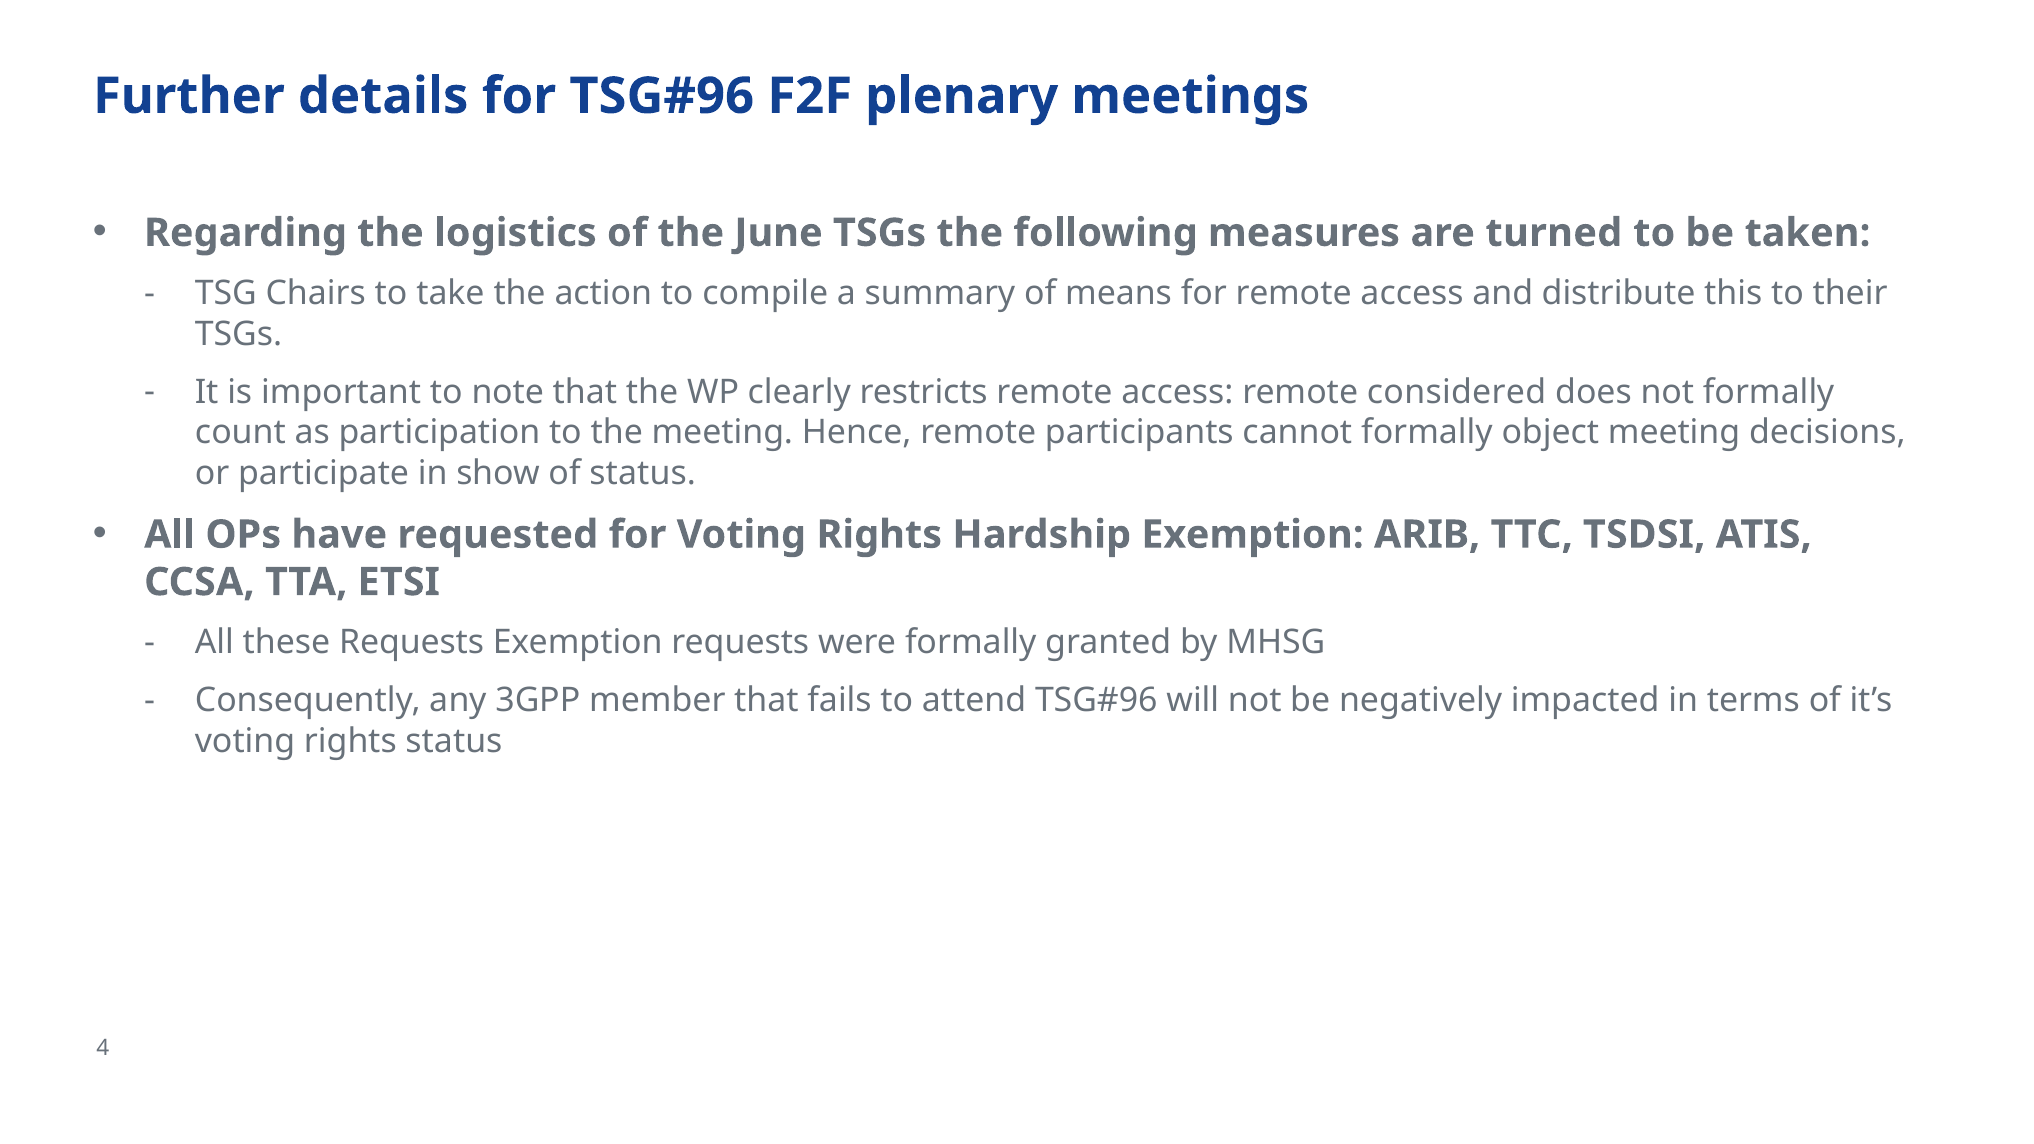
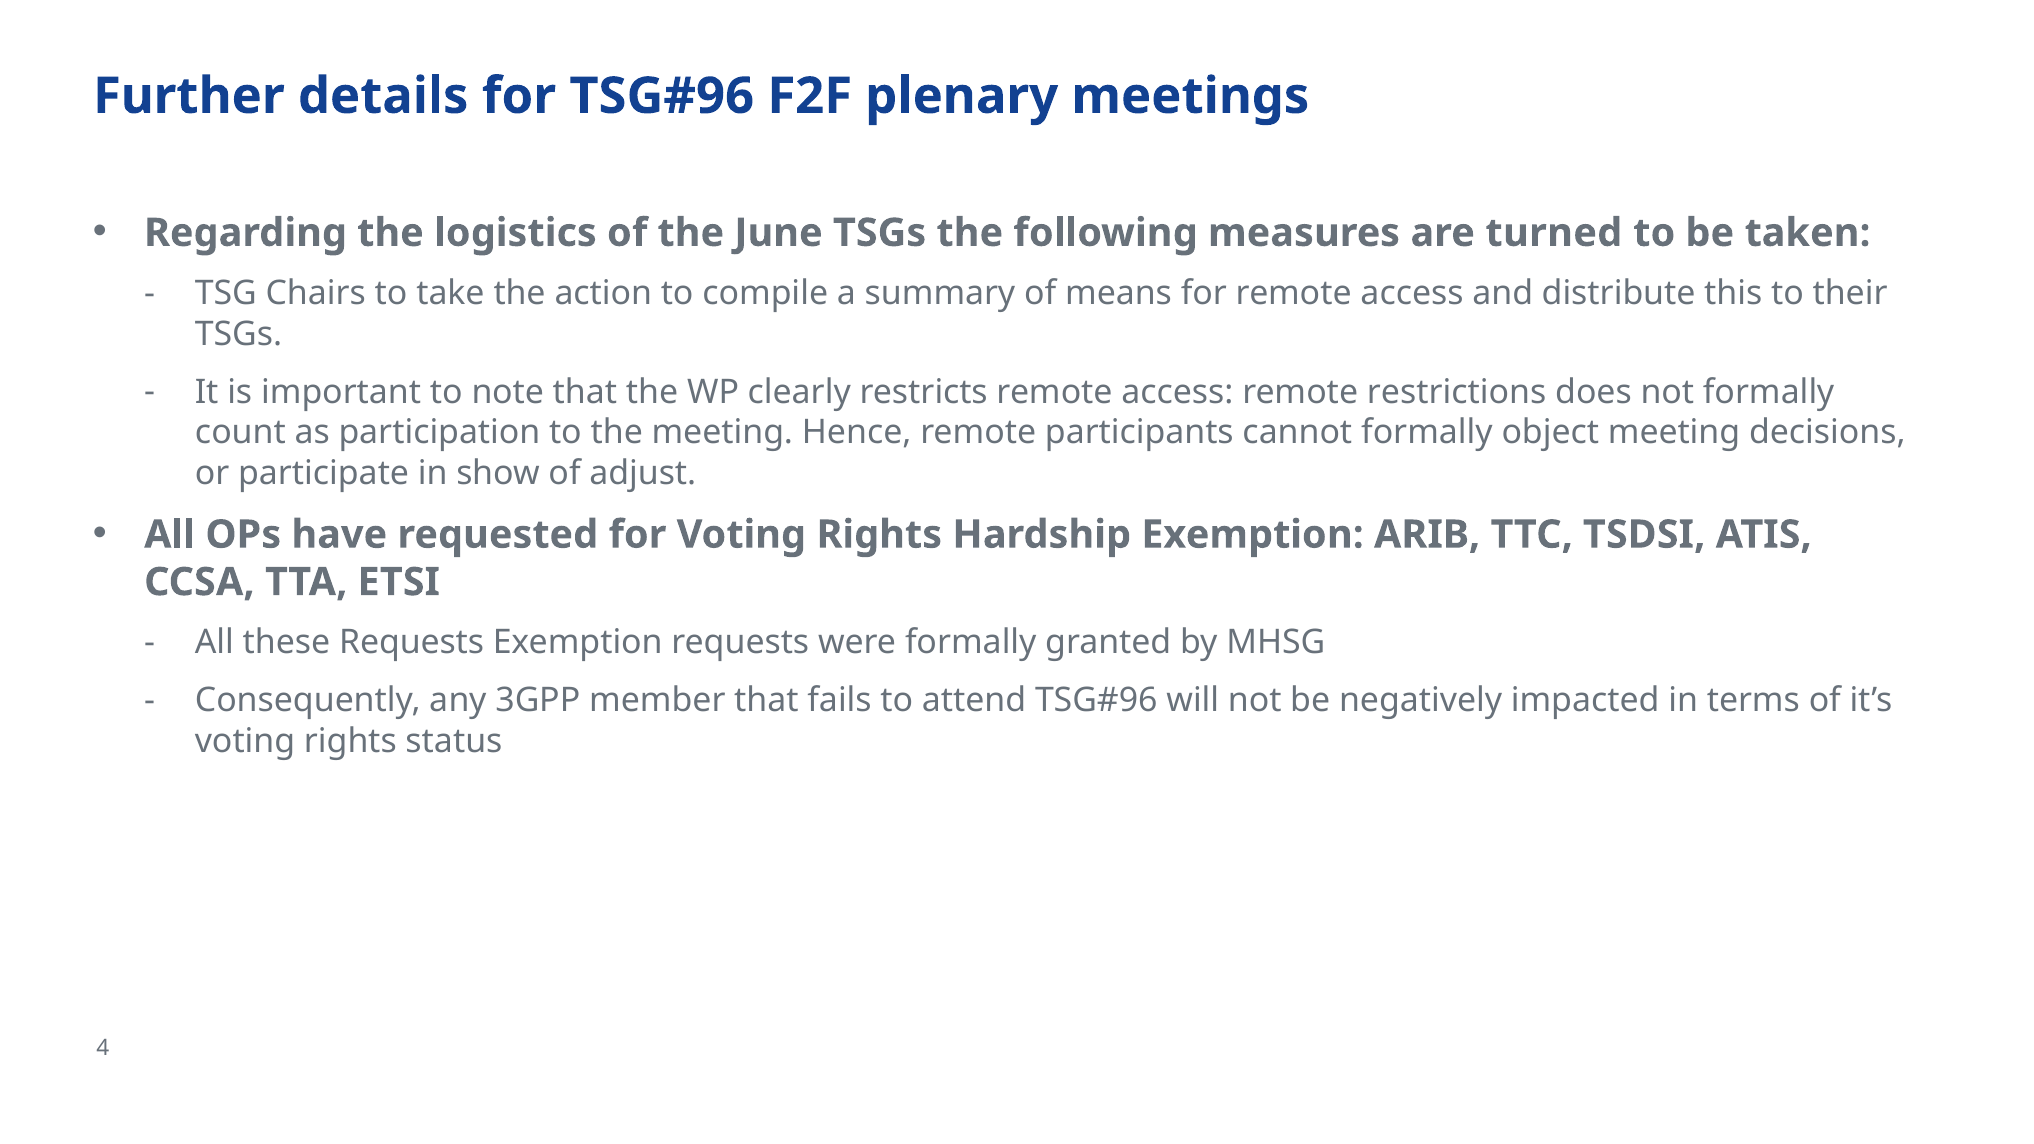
considered: considered -> restrictions
of status: status -> adjust
